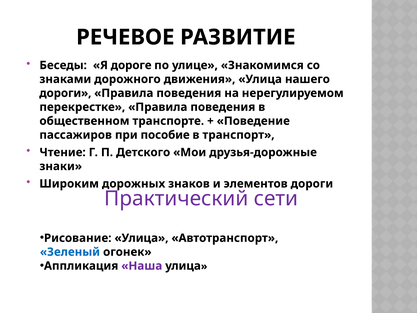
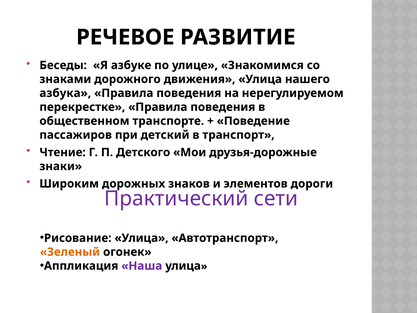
дороге: дороге -> азбуке
дороги at (65, 93): дороги -> азбука
пособие: пособие -> детский
Зеленый colour: blue -> orange
